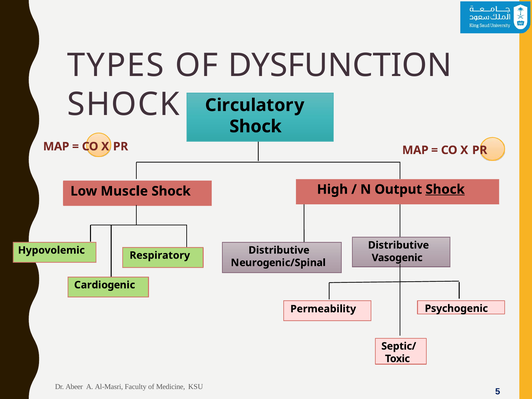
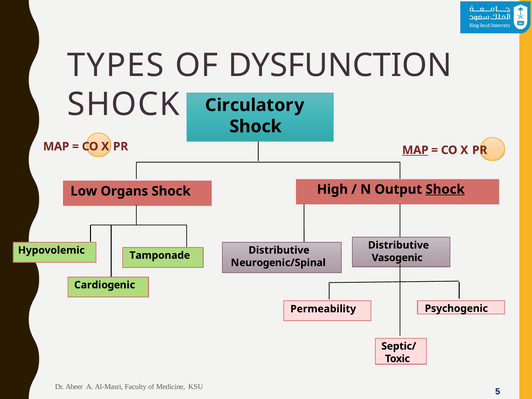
MAP at (415, 150) underline: none -> present
Muscle: Muscle -> Organs
Respiratory: Respiratory -> Tamponade
